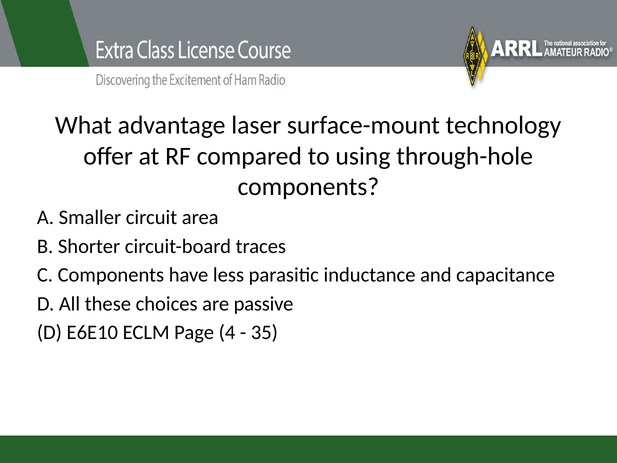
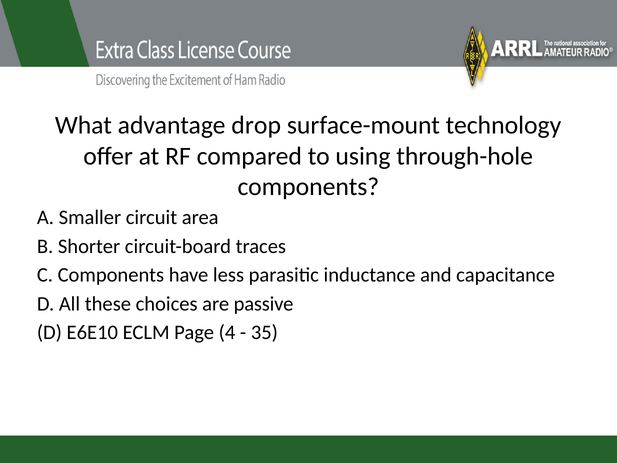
laser: laser -> drop
